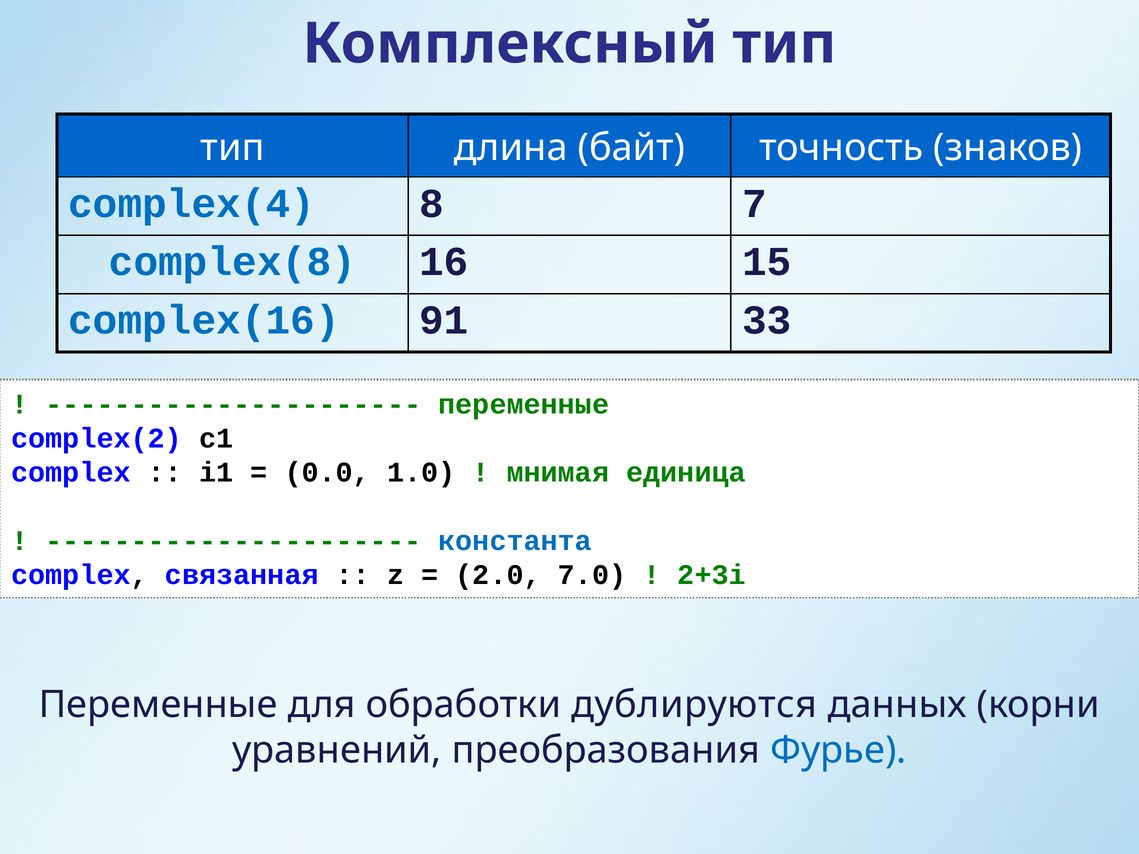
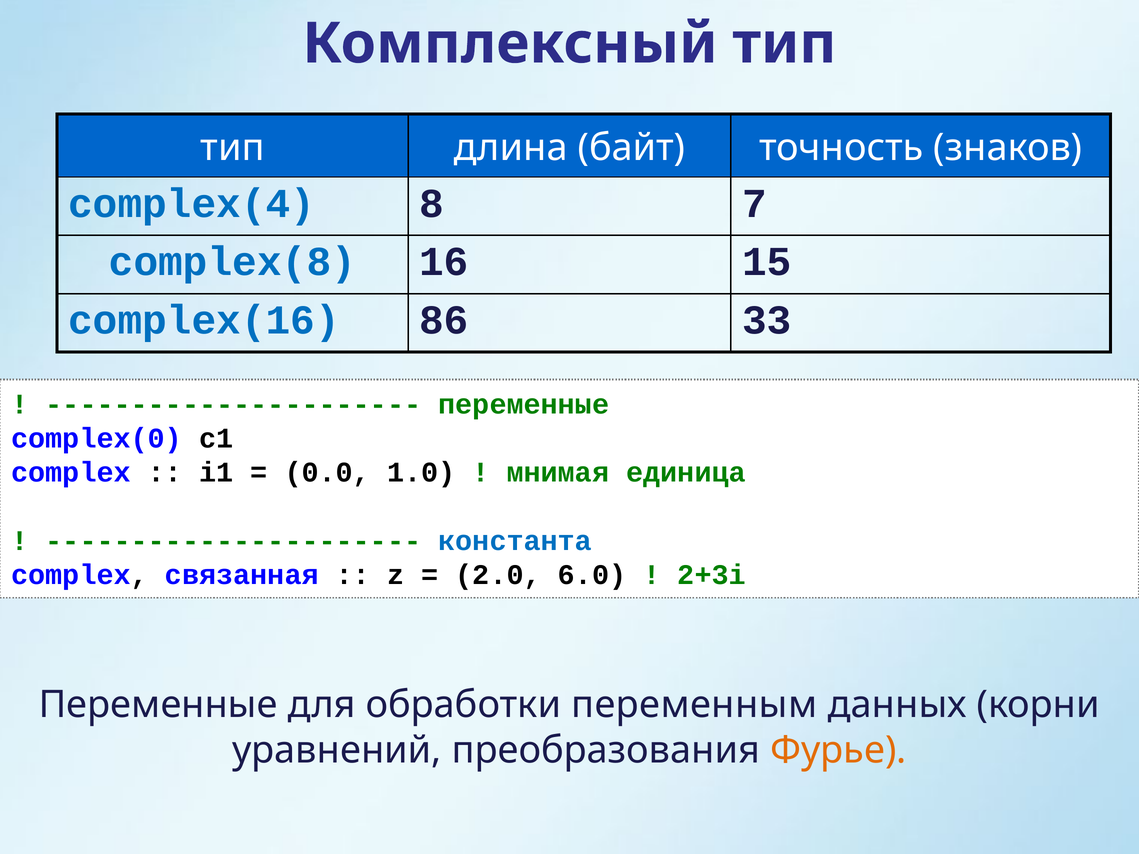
91: 91 -> 86
complex(2: complex(2 -> complex(0
7.0: 7.0 -> 6.0
дублируются: дублируются -> переменным
Фурье colour: blue -> orange
